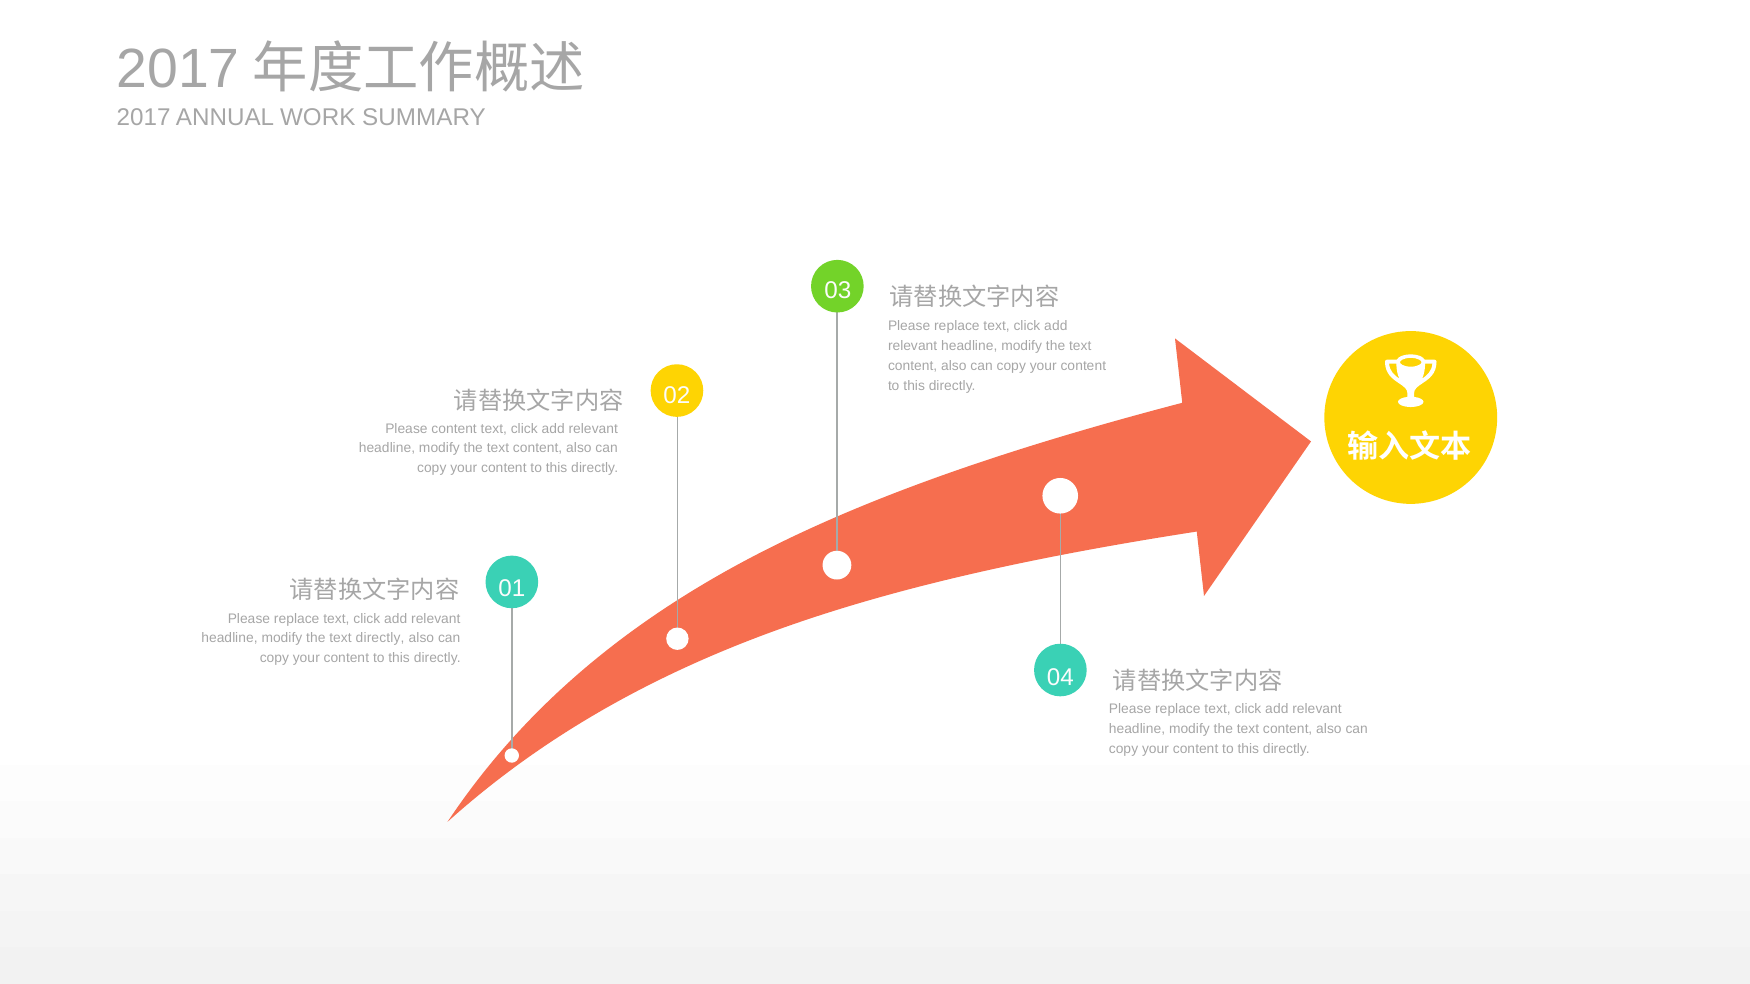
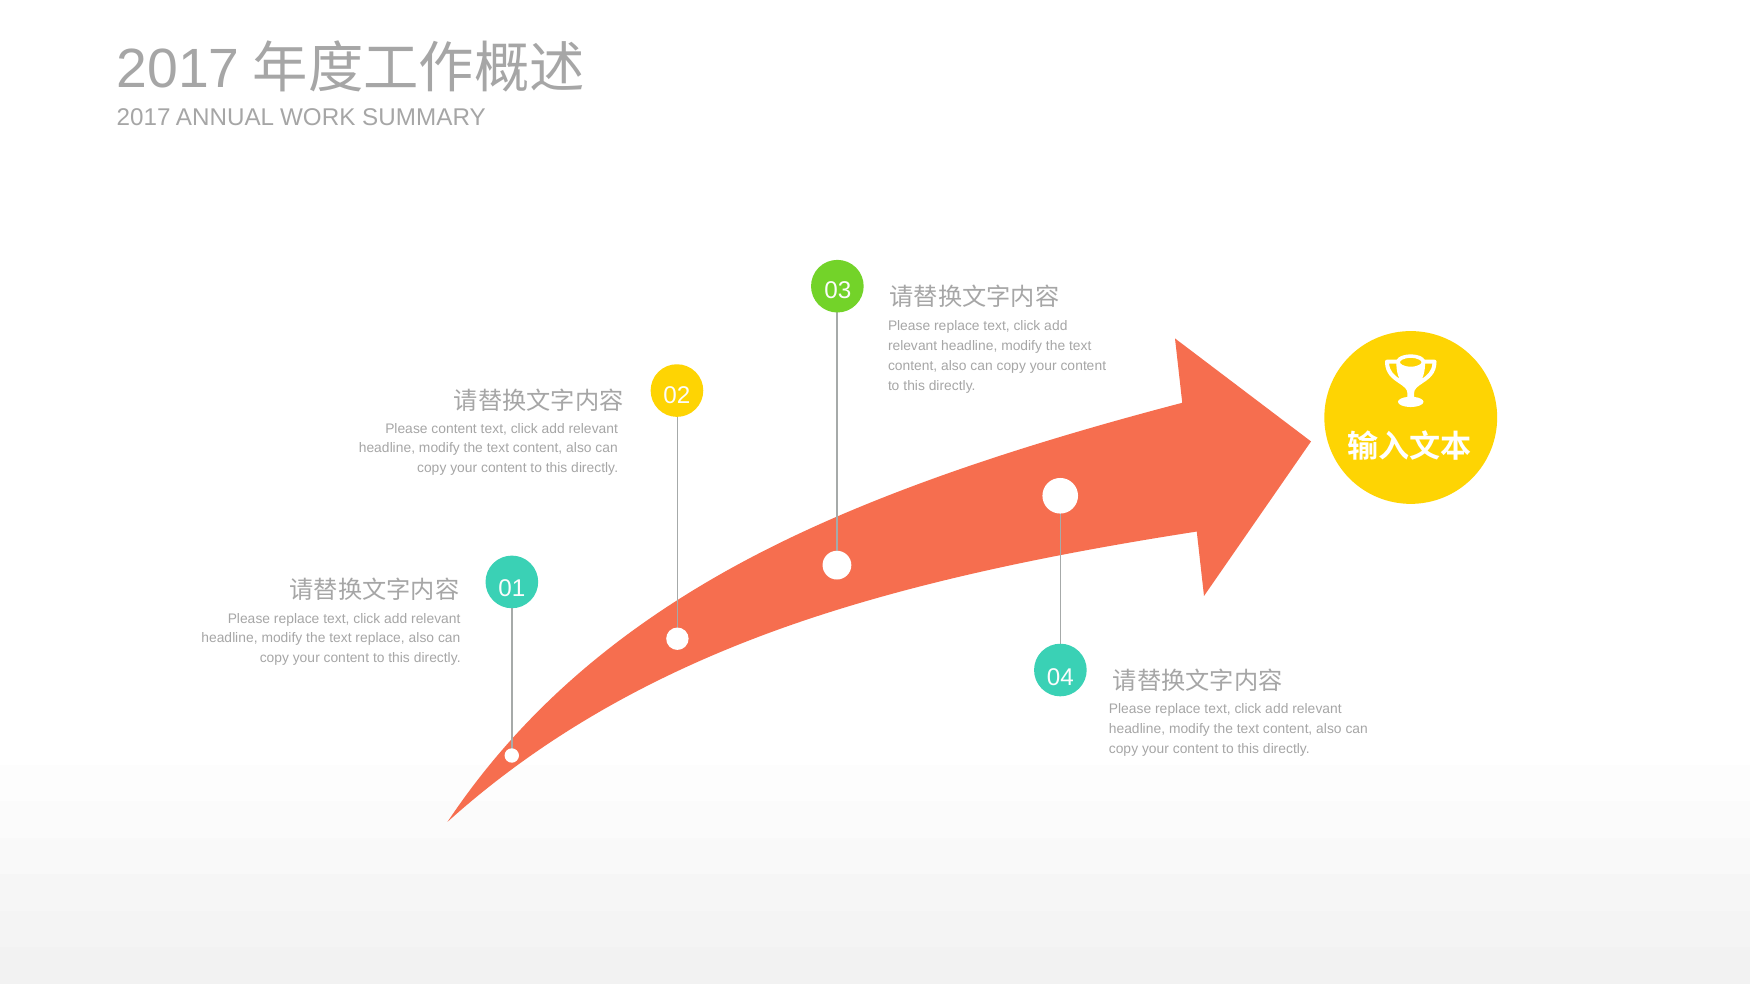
text directly: directly -> replace
